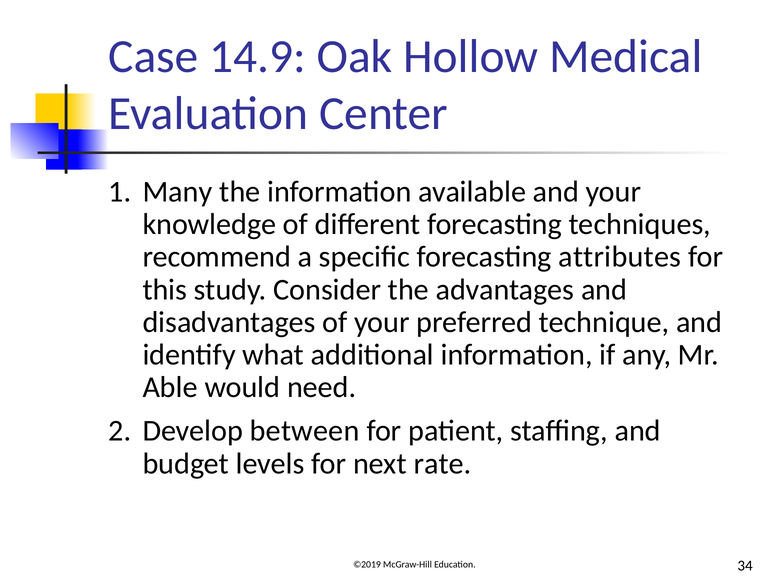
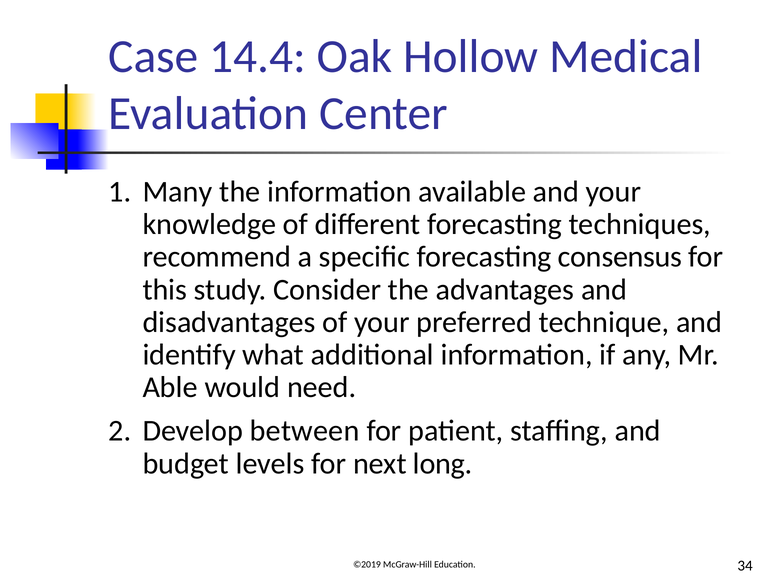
14.9: 14.9 -> 14.4
attributes: attributes -> consensus
rate: rate -> long
